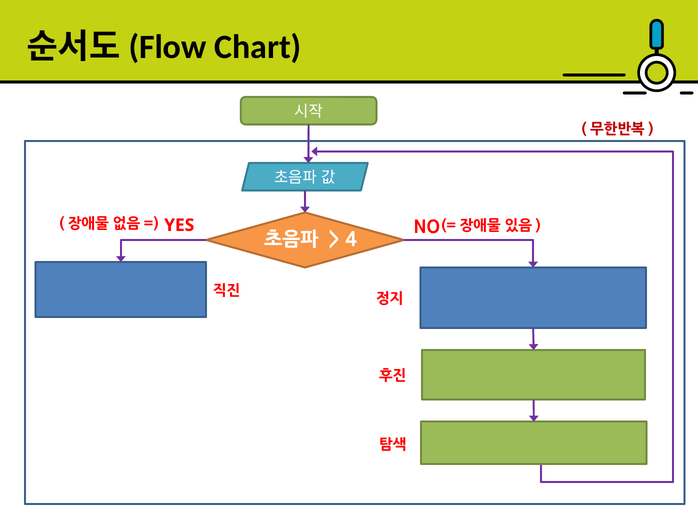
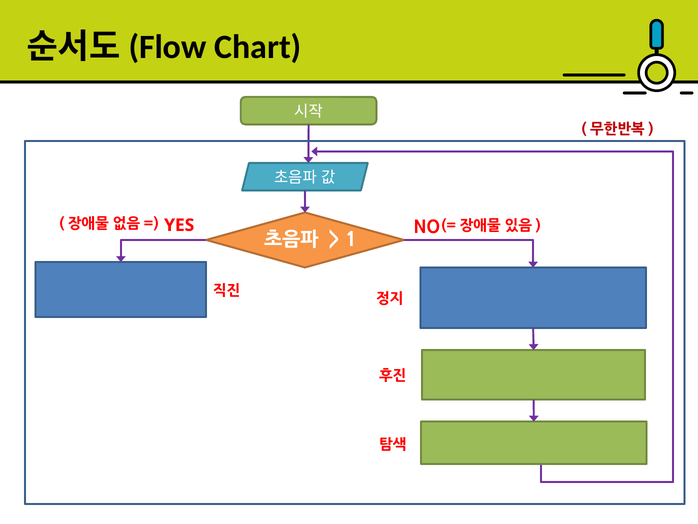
4: 4 -> 1
